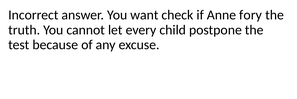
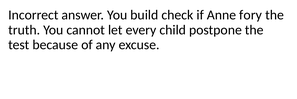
want: want -> build
